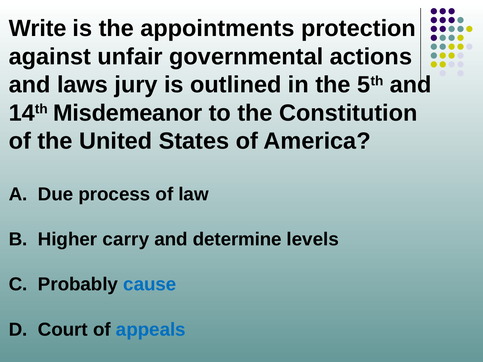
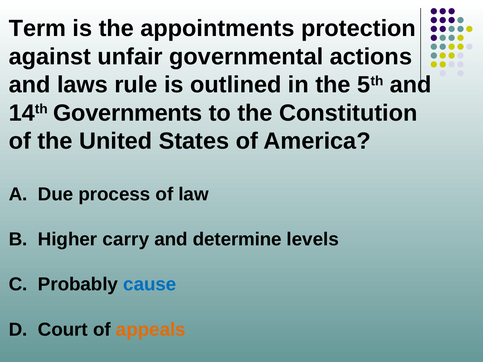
Write: Write -> Term
jury: jury -> rule
Misdemeanor: Misdemeanor -> Governments
appeals colour: blue -> orange
